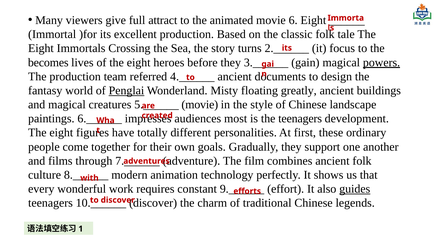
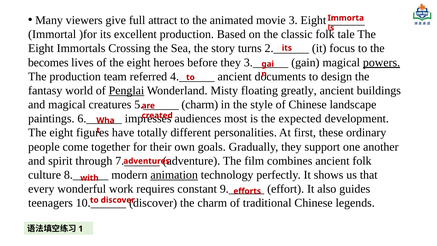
6: 6 -> 3
movie at (200, 105): movie -> charm
the teenagers: teenagers -> expected
films: films -> spirit
animation underline: none -> present
guides underline: present -> none
